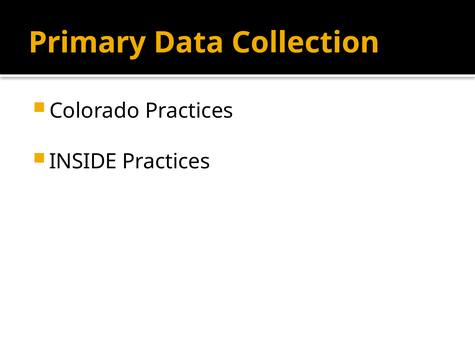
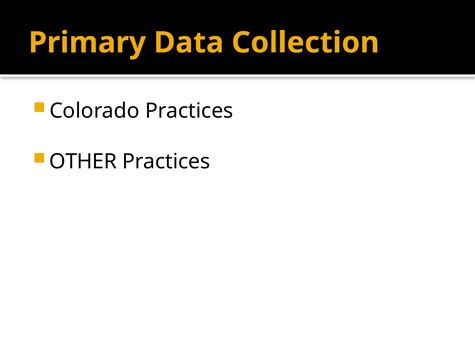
INSIDE: INSIDE -> OTHER
